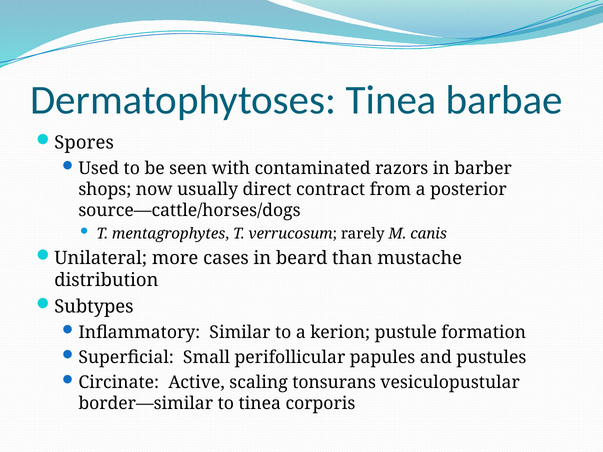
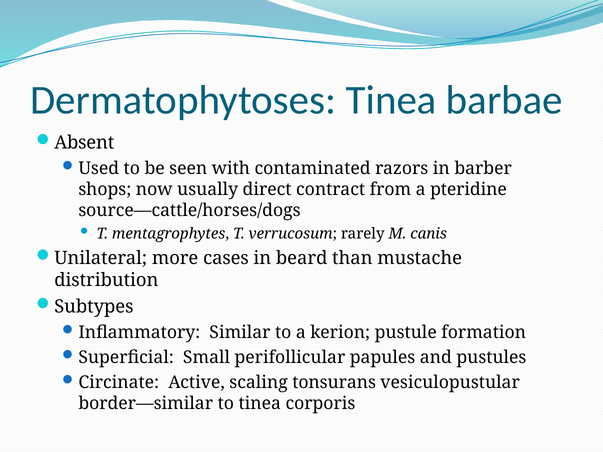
Spores: Spores -> Absent
posterior: posterior -> pteridine
